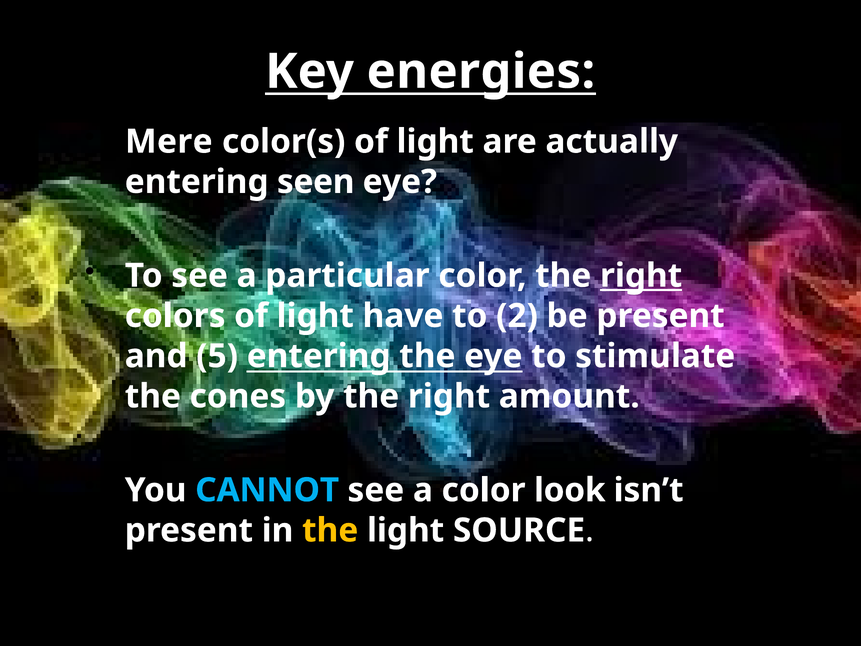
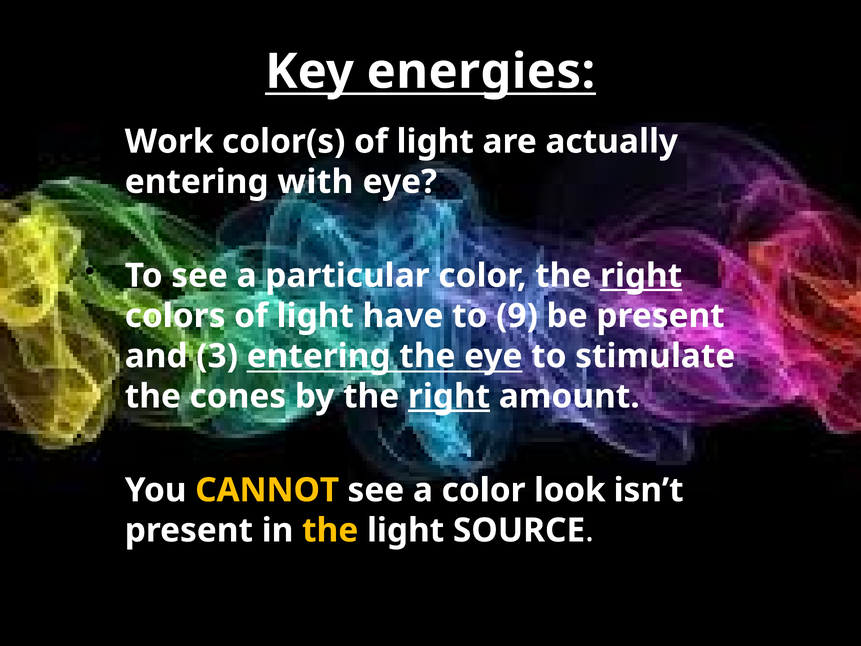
Mere: Mere -> Work
seen: seen -> with
2: 2 -> 9
5: 5 -> 3
right at (449, 396) underline: none -> present
CANNOT colour: light blue -> yellow
